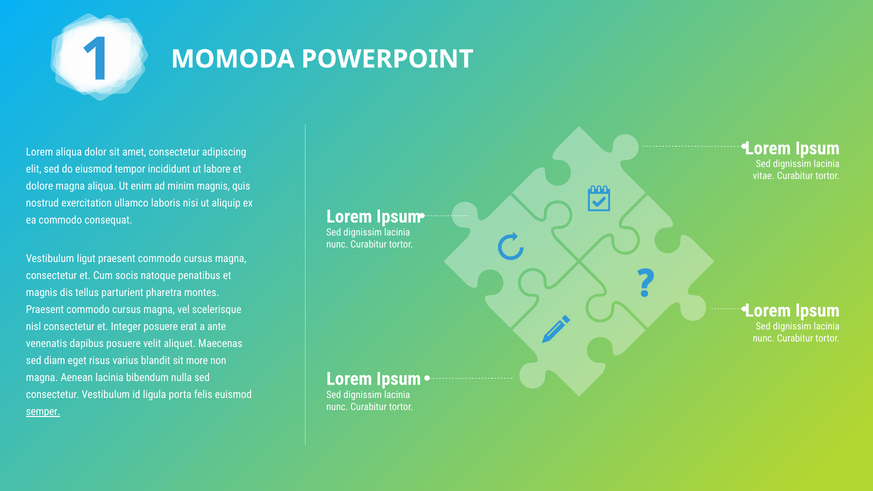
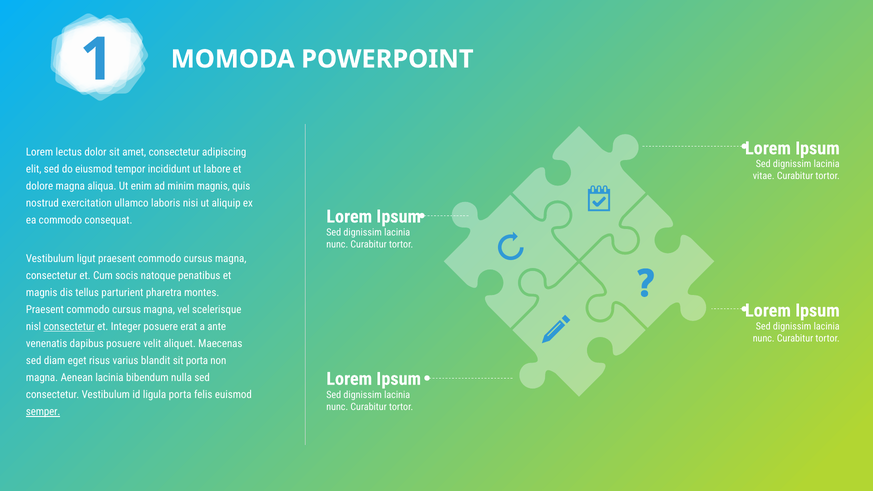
Lorem aliqua: aliqua -> lectus
consectetur at (69, 327) underline: none -> present
sit more: more -> porta
